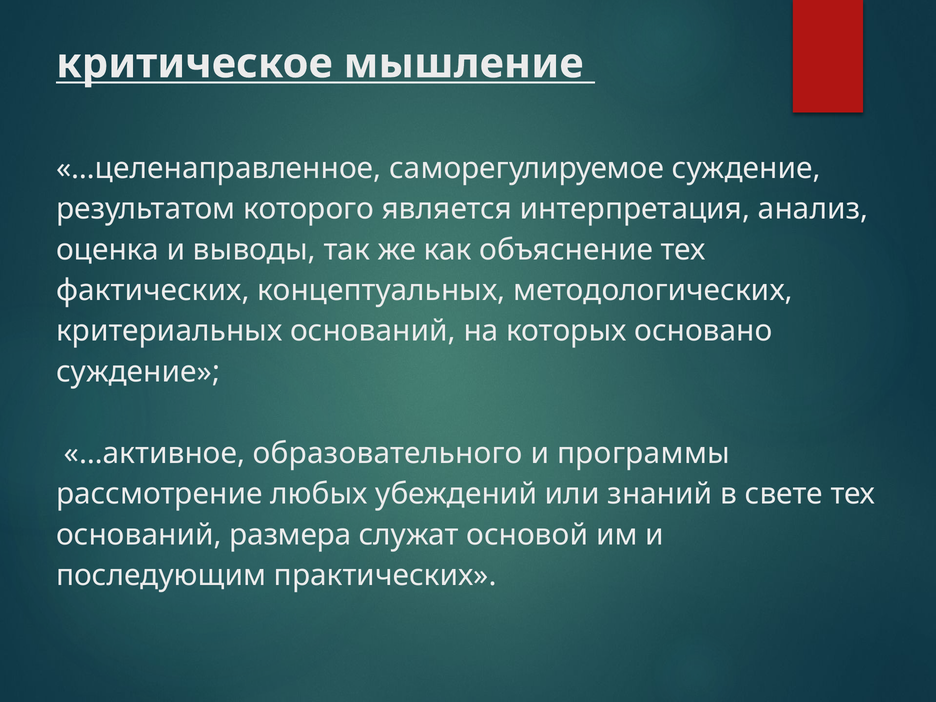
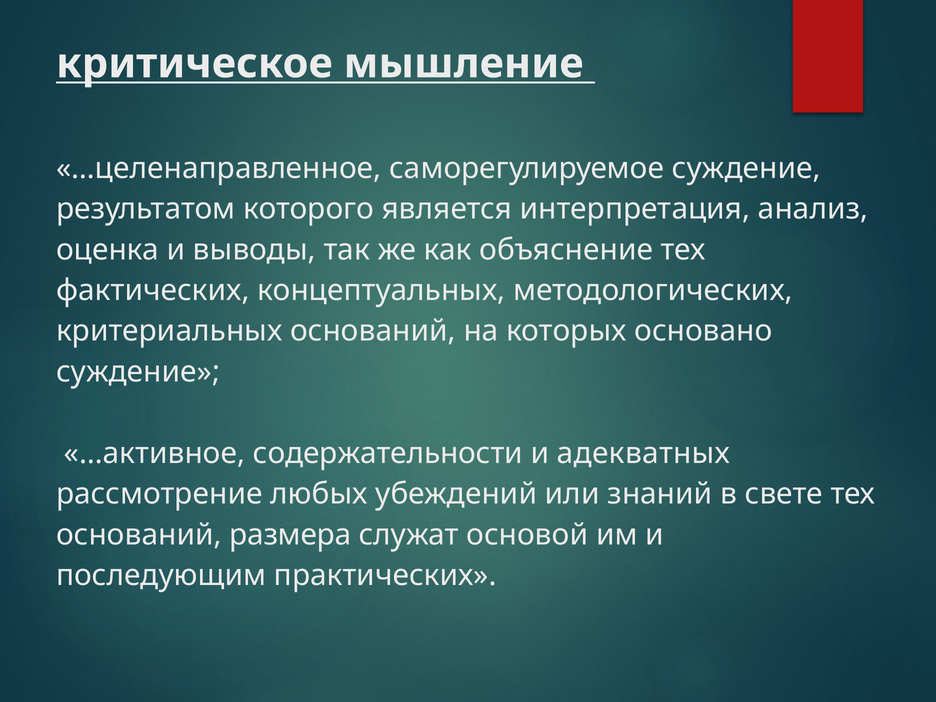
образовательного: образовательного -> содержательности
программы: программы -> адекватных
